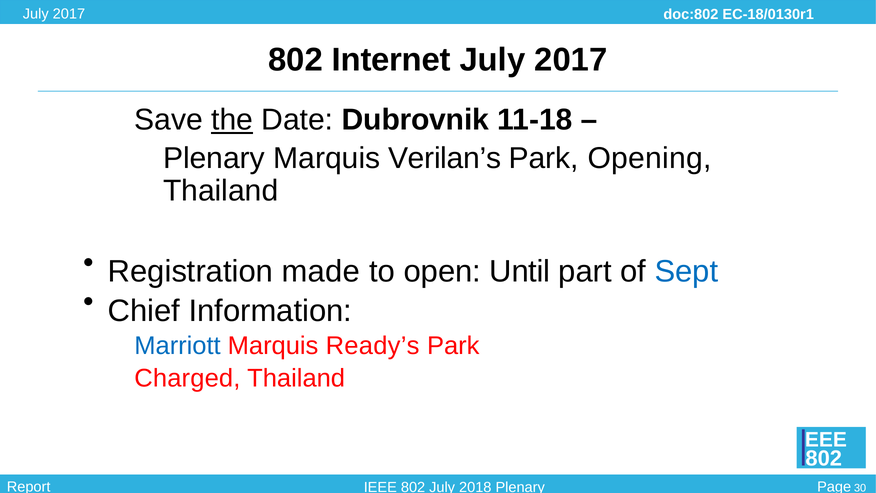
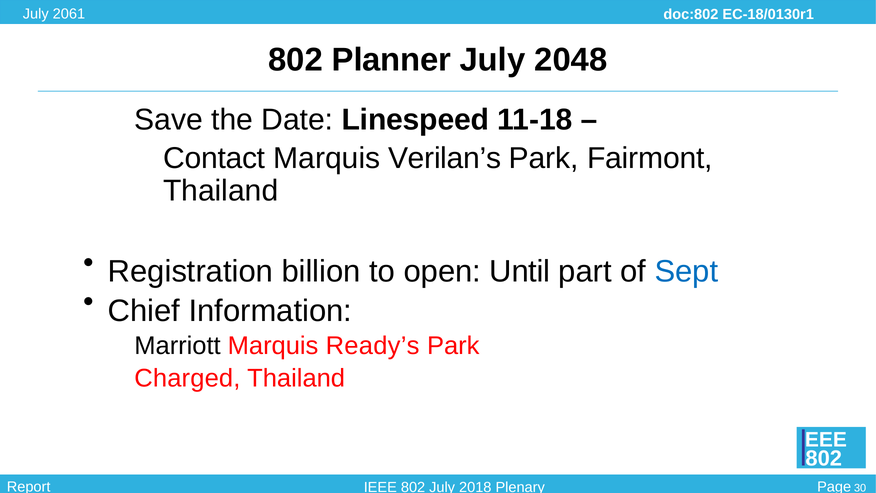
2017 at (69, 14): 2017 -> 2061
Internet: Internet -> Planner
2017 at (571, 60): 2017 -> 2048
the underline: present -> none
Dubrovnik: Dubrovnik -> Linespeed
Plenary at (214, 158): Plenary -> Contact
Opening: Opening -> Fairmont
made: made -> billion
Marriott colour: blue -> black
